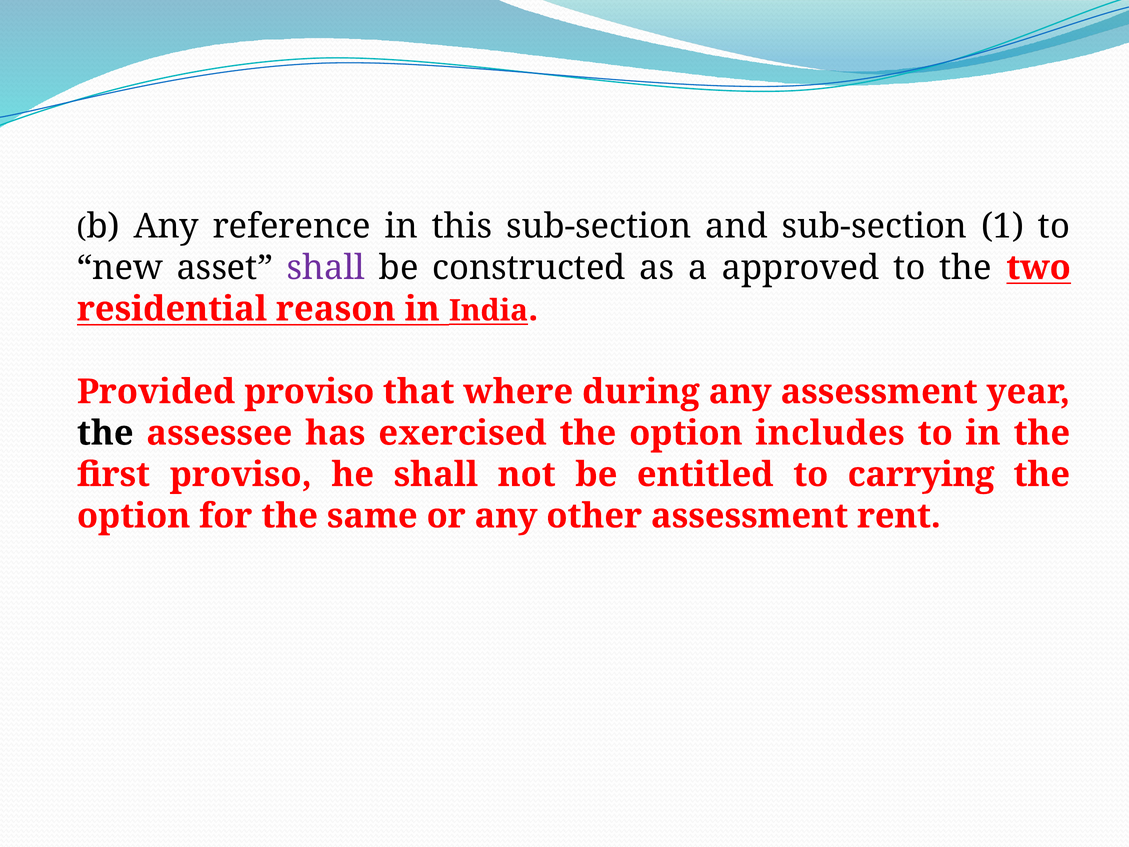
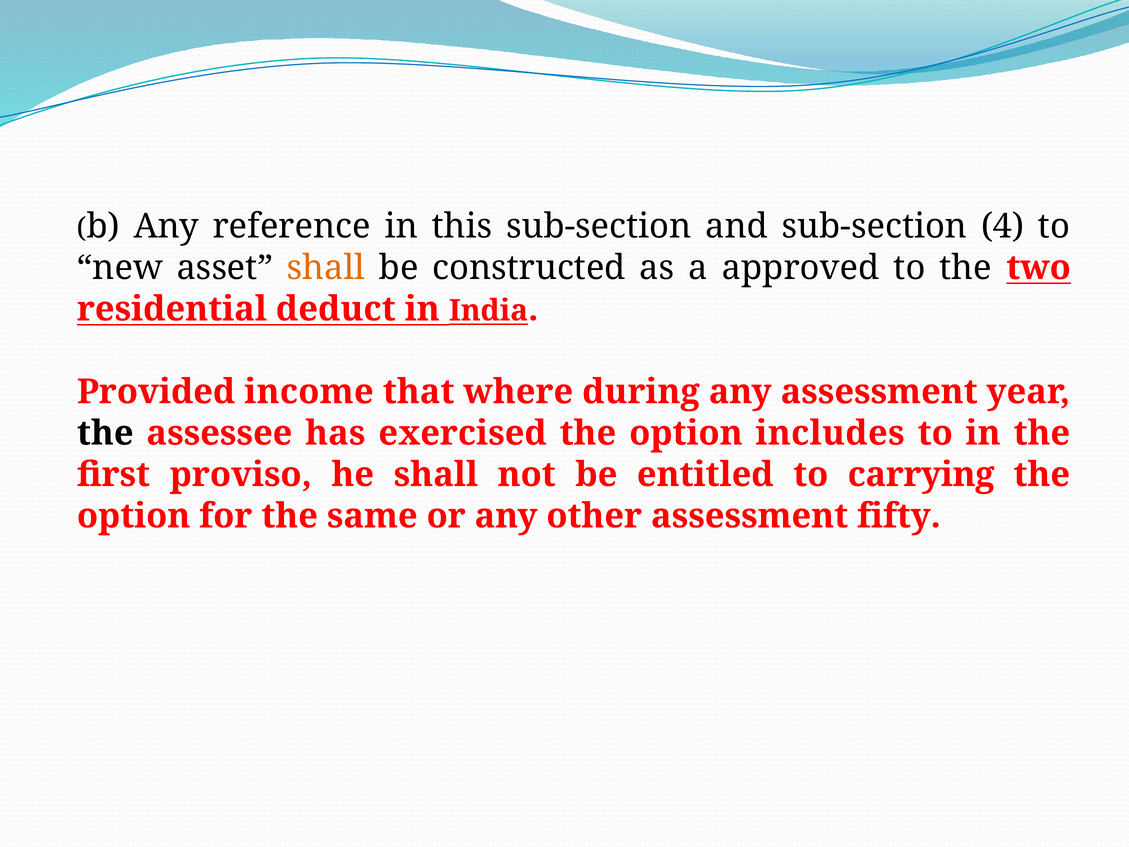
1: 1 -> 4
shall at (326, 268) colour: purple -> orange
reason: reason -> deduct
Provided proviso: proviso -> income
rent: rent -> fifty
